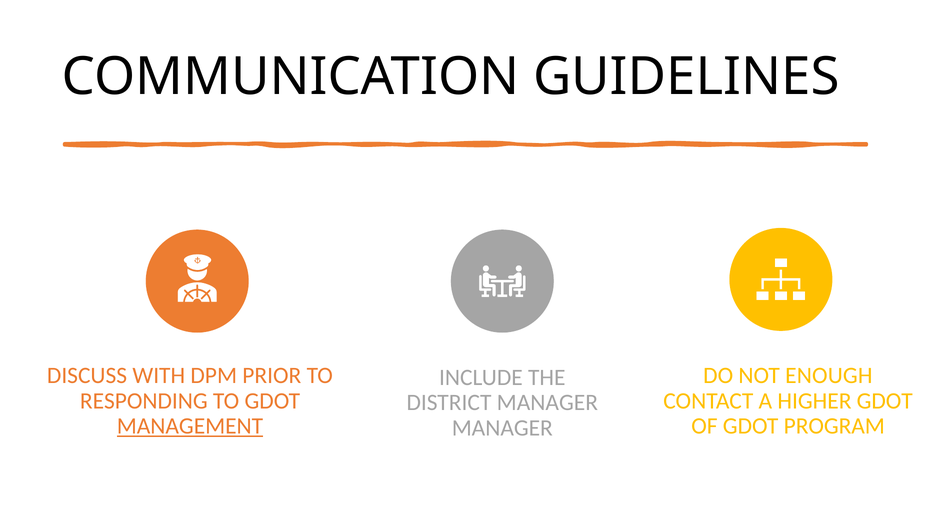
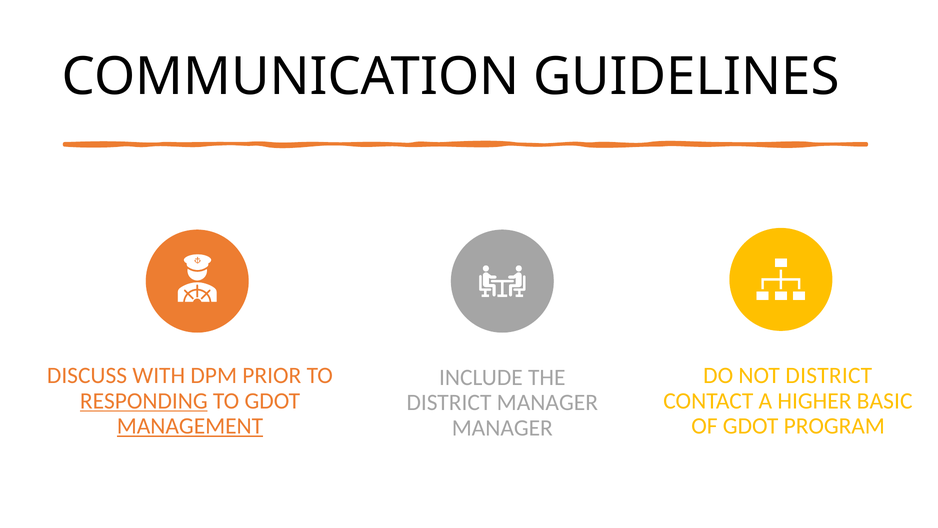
NOT ENOUGH: ENOUGH -> DISTRICT
HIGHER GDOT: GDOT -> BASIC
RESPONDING underline: none -> present
